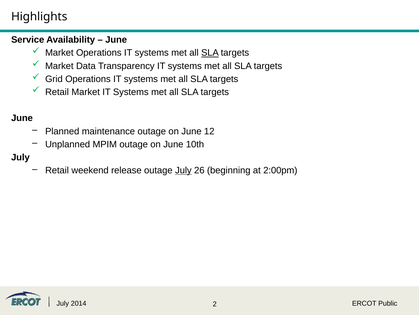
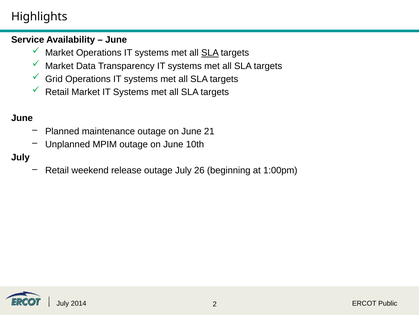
12: 12 -> 21
July at (183, 170) underline: present -> none
2:00pm: 2:00pm -> 1:00pm
